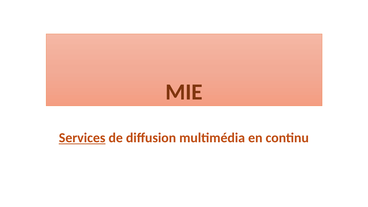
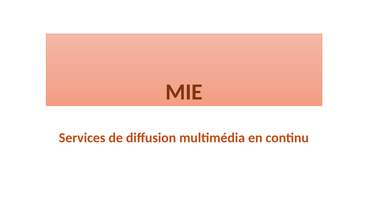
Services underline: present -> none
